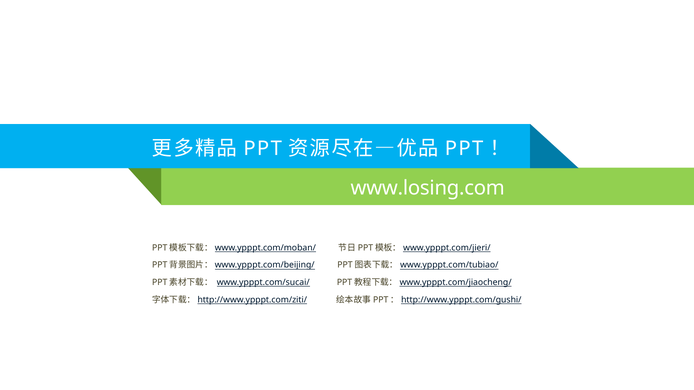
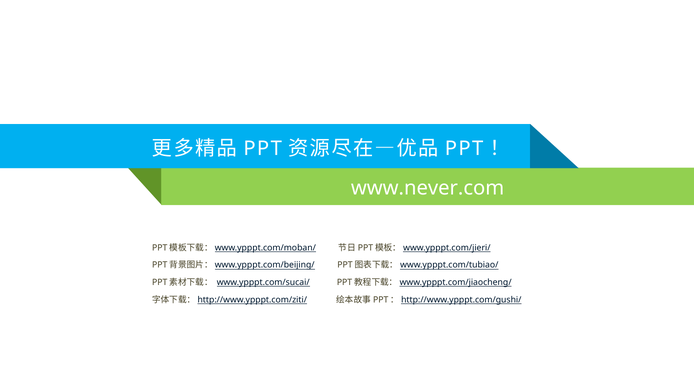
www.losing.com: www.losing.com -> www.never.com
